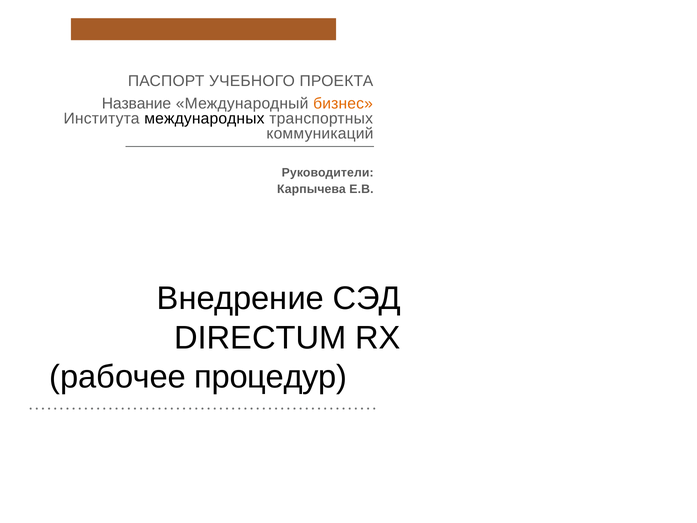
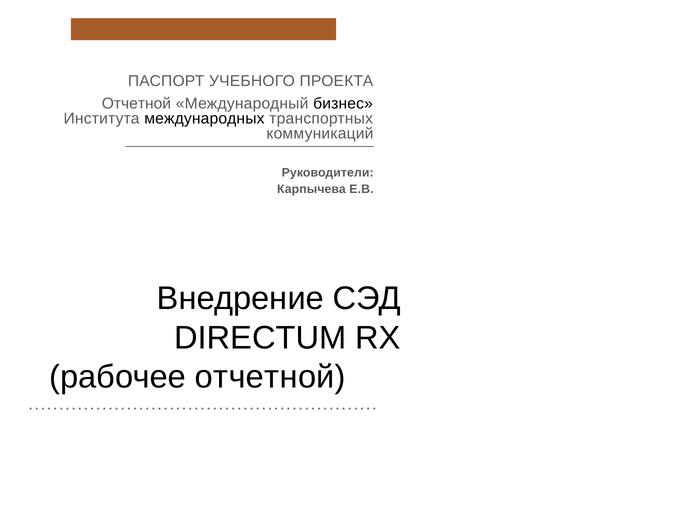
Название at (136, 103): Название -> Отчетной
бизнес colour: orange -> black
рабочее процедур: процедур -> отчетной
